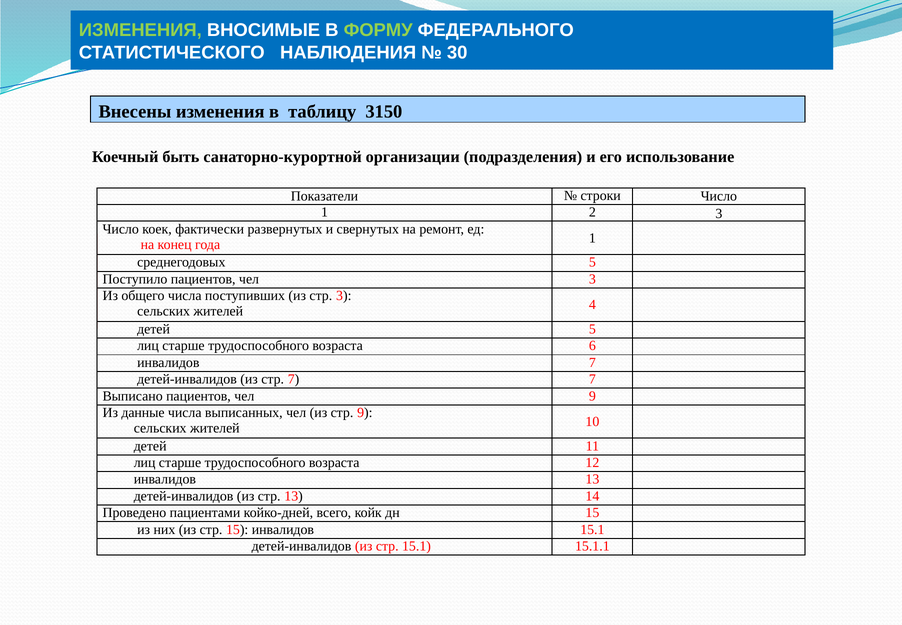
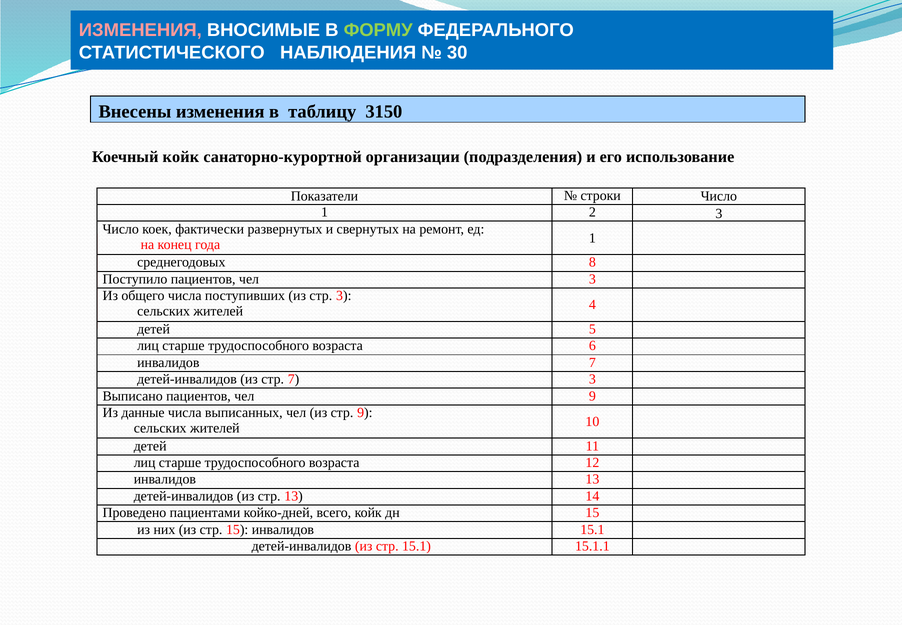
ИЗМЕНЕНИЯ at (140, 30) colour: light green -> pink
Коечный быть: быть -> койк
среднегодовых 5: 5 -> 8
7 7: 7 -> 3
